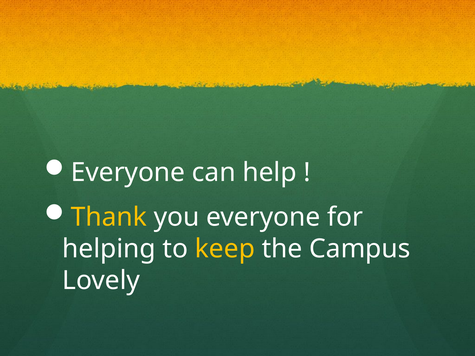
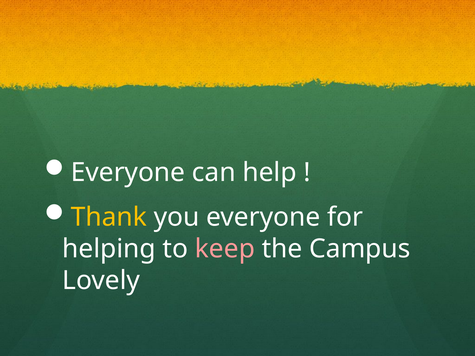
keep colour: yellow -> pink
